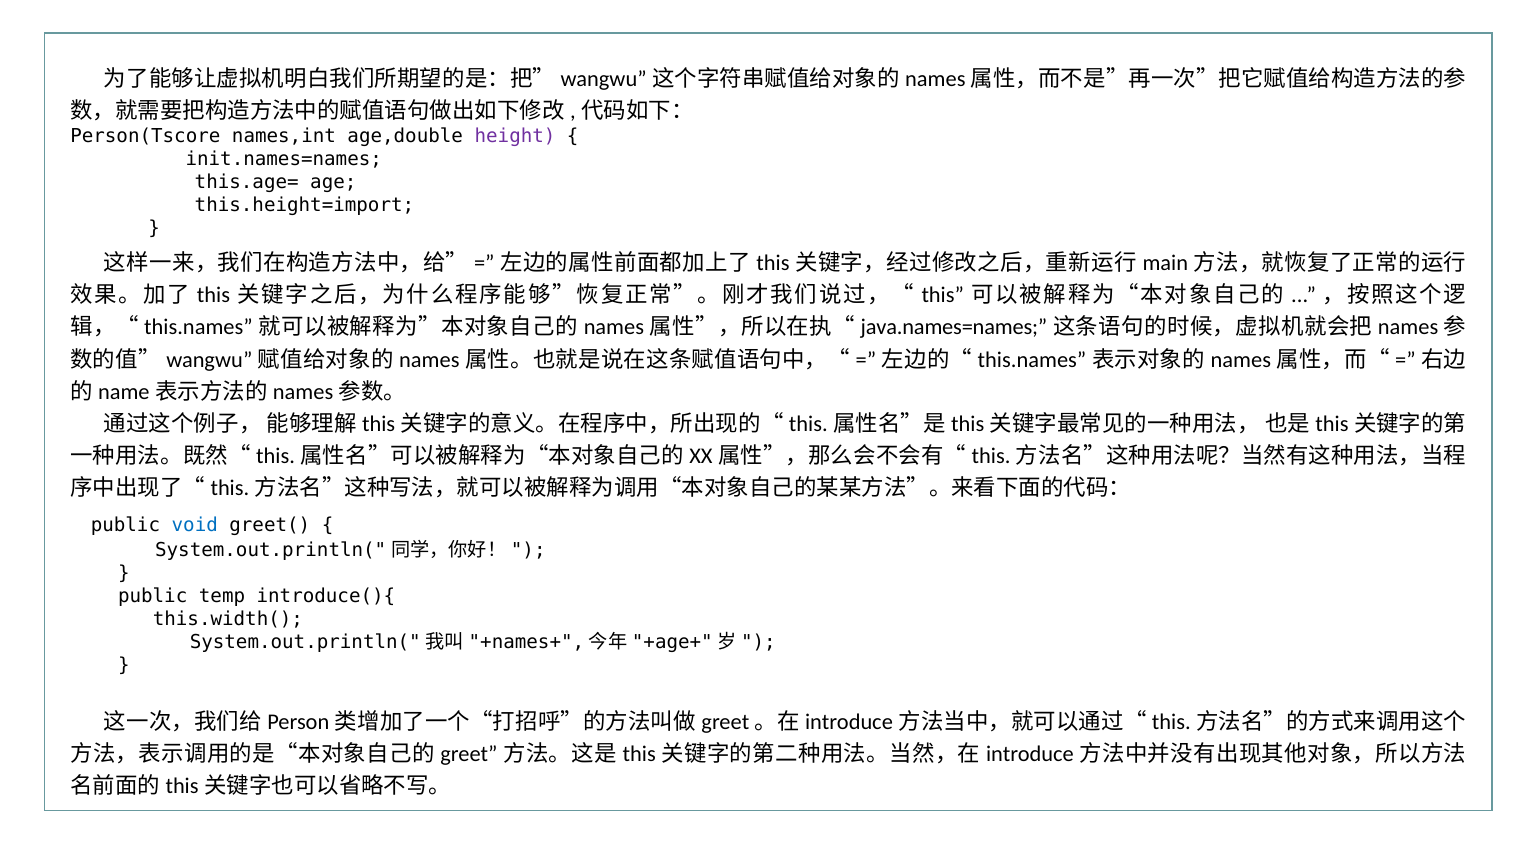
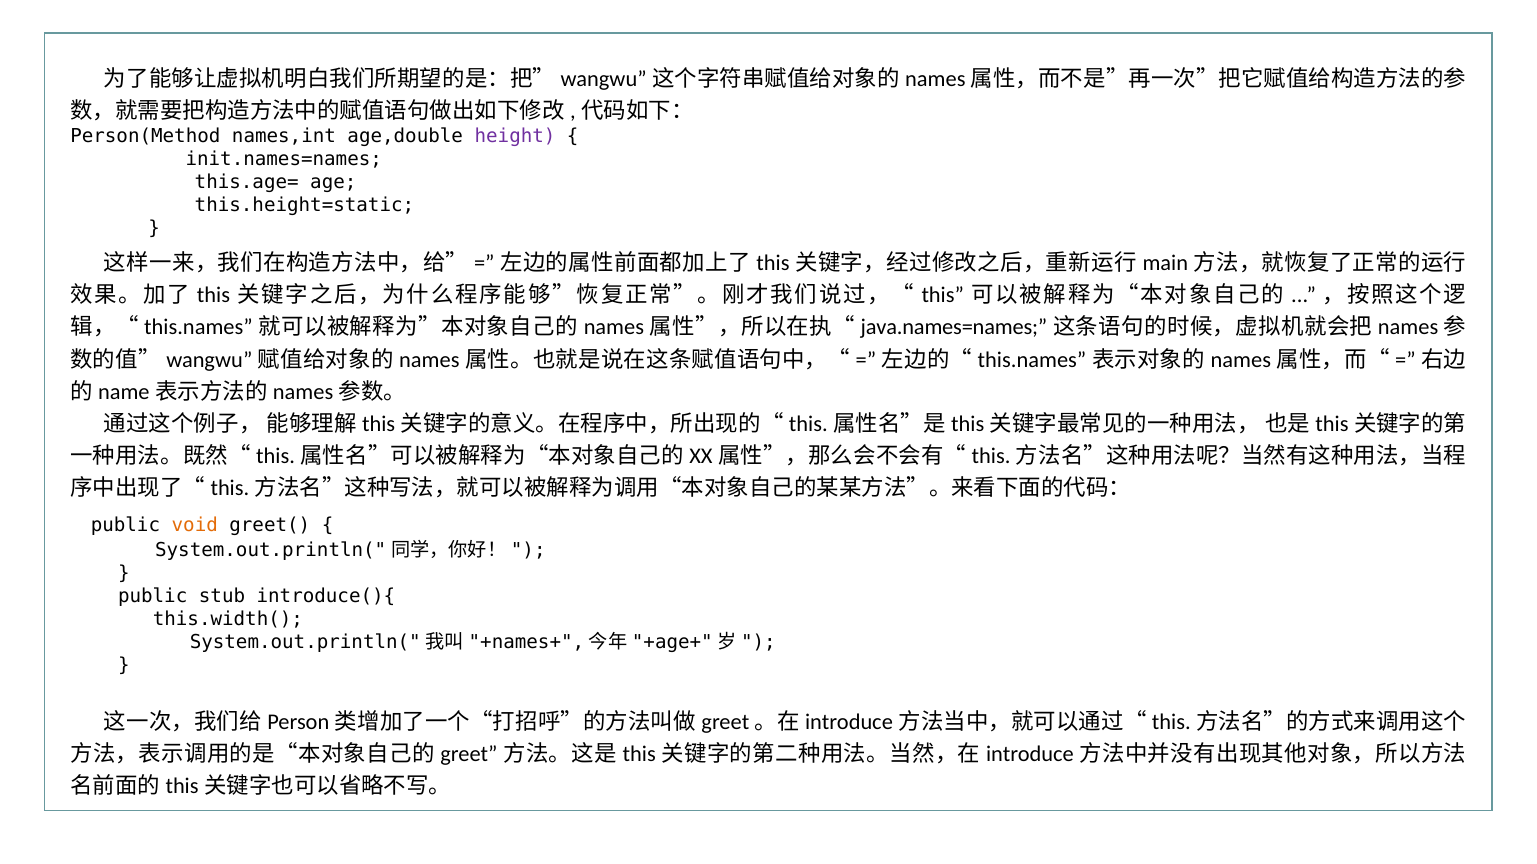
Person(Tscore: Person(Tscore -> Person(Method
this.height=import: this.height=import -> this.height=static
void colour: blue -> orange
temp: temp -> stub
